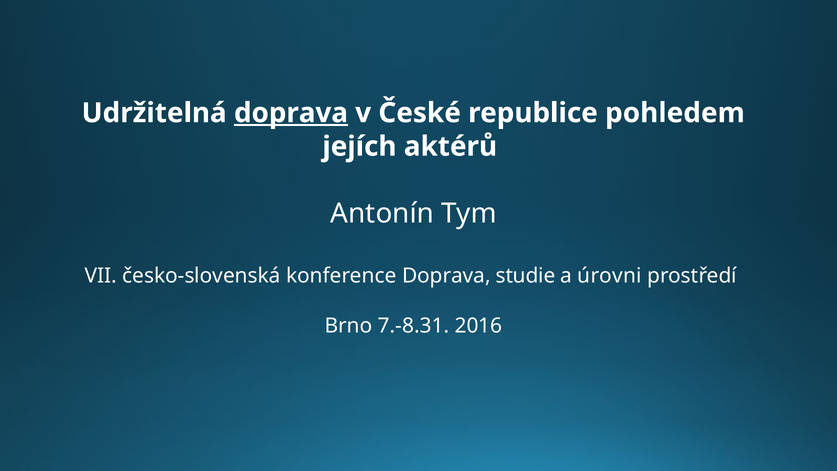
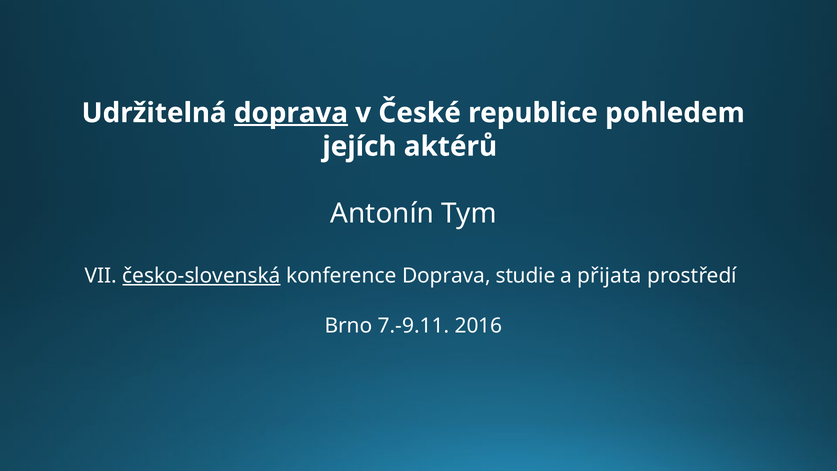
česko-slovenská underline: none -> present
úrovni: úrovni -> přijata
7.-8.31: 7.-8.31 -> 7.-9.11
